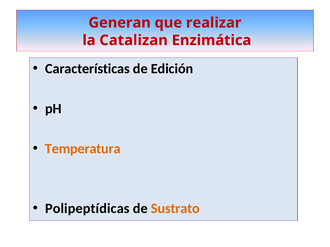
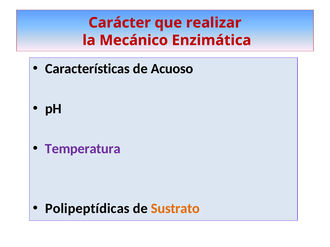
Generan: Generan -> Carácter
Catalizan: Catalizan -> Mecánico
Edición: Edición -> Acuoso
Temperatura colour: orange -> purple
